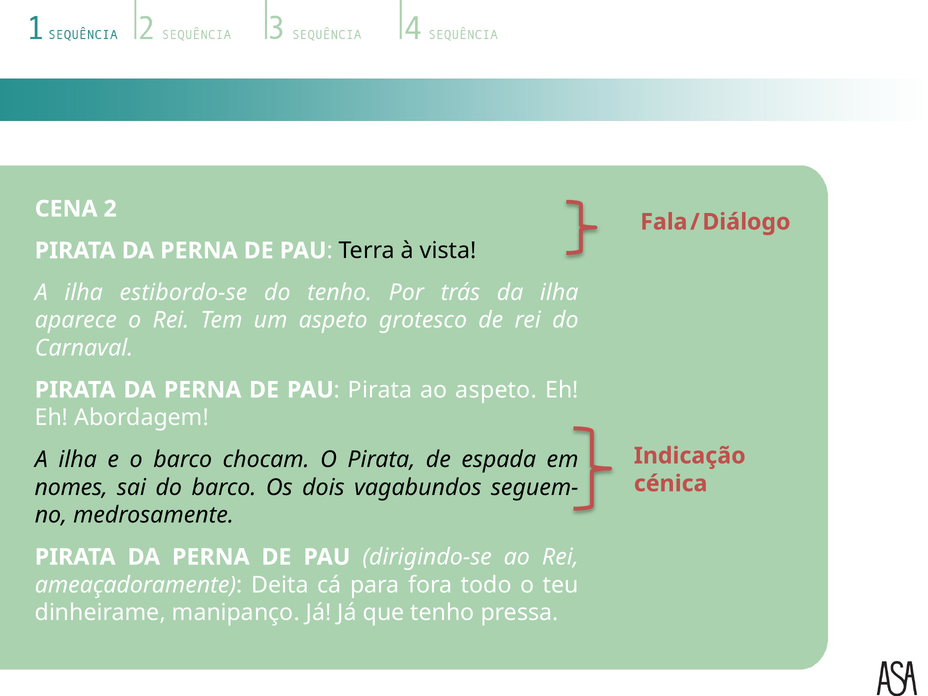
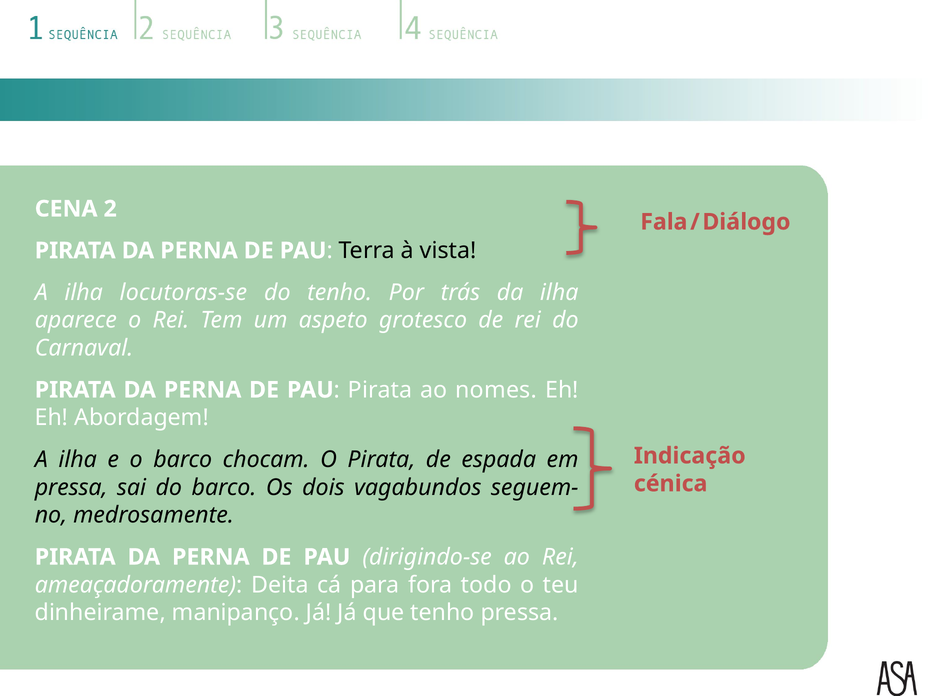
estibordo-se: estibordo-se -> locutoras-se
ao aspeto: aspeto -> nomes
nomes at (71, 487): nomes -> pressa
